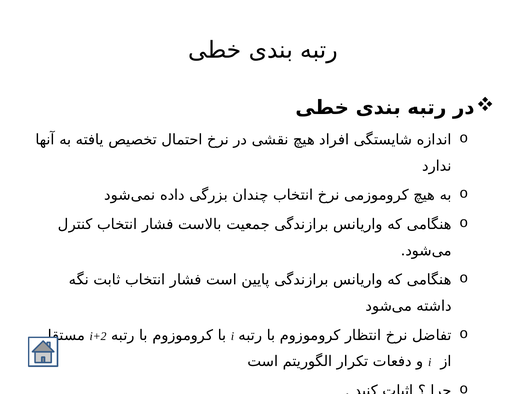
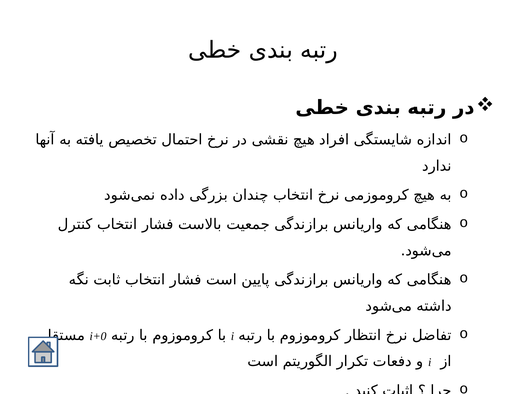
i+2: i+2 -> i+0
